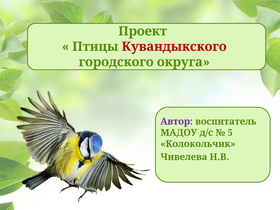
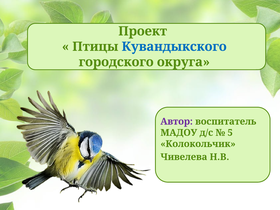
Кувандыкского colour: red -> blue
